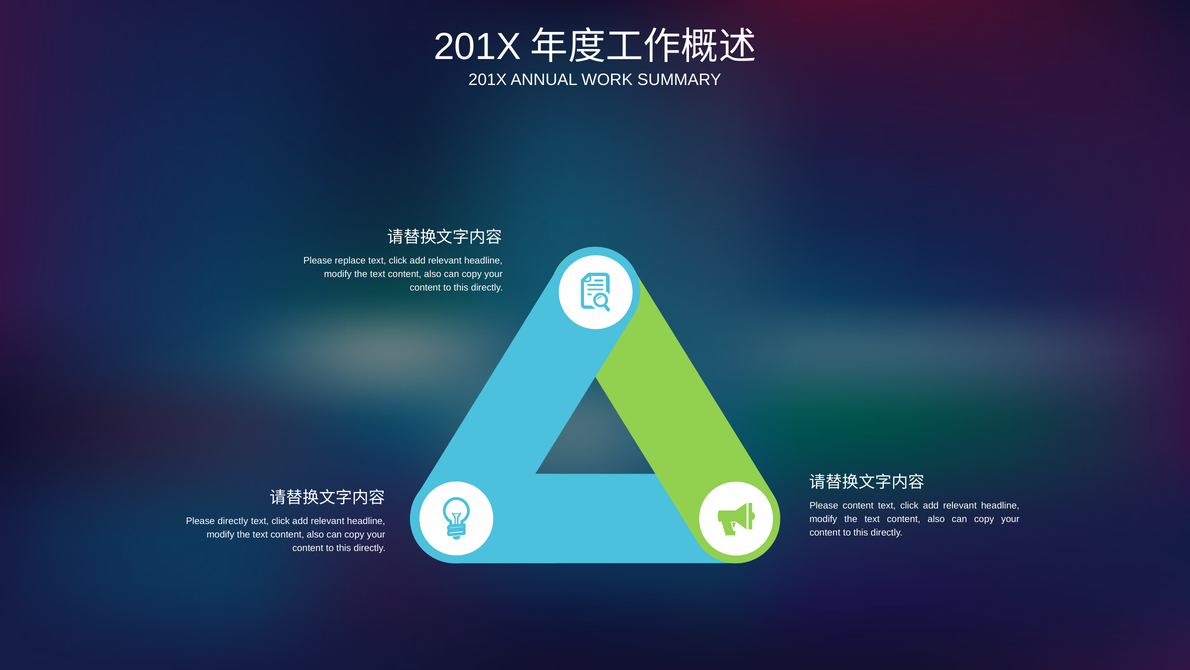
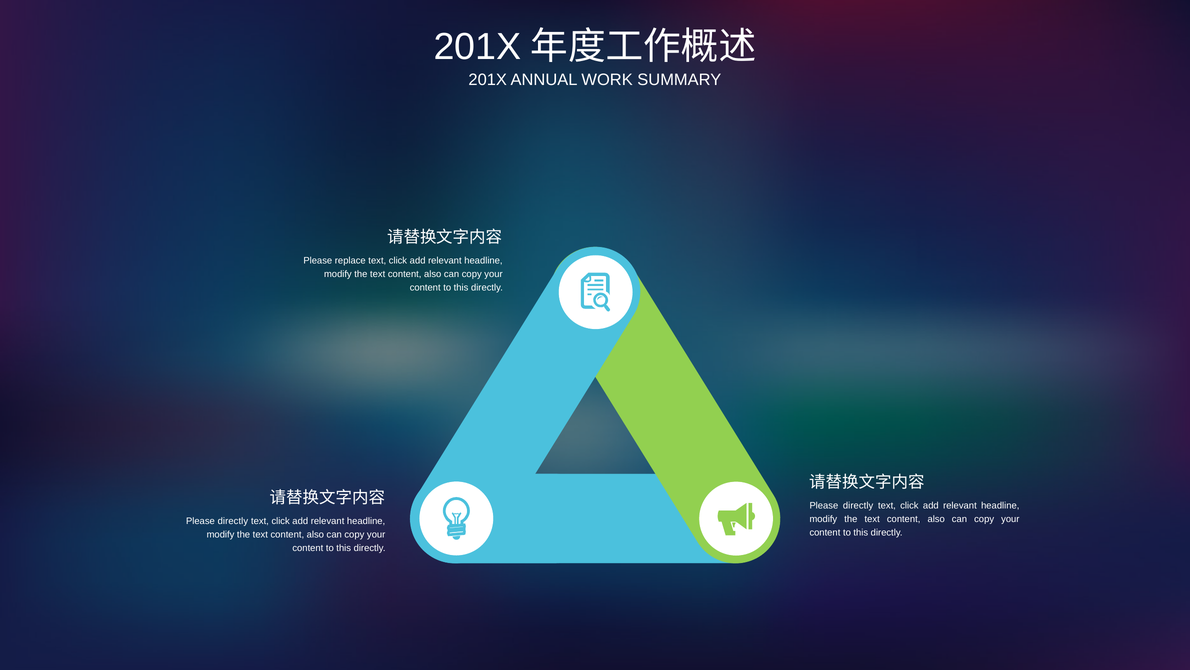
content at (858, 505): content -> directly
